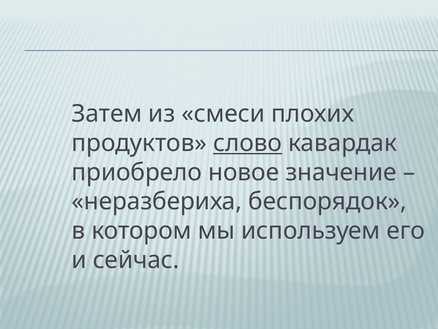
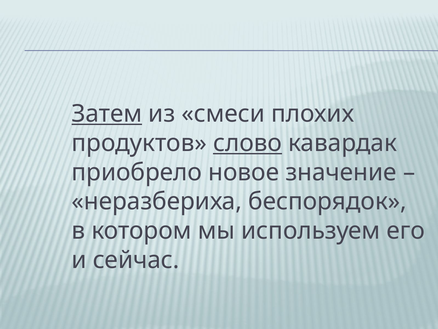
Затем underline: none -> present
